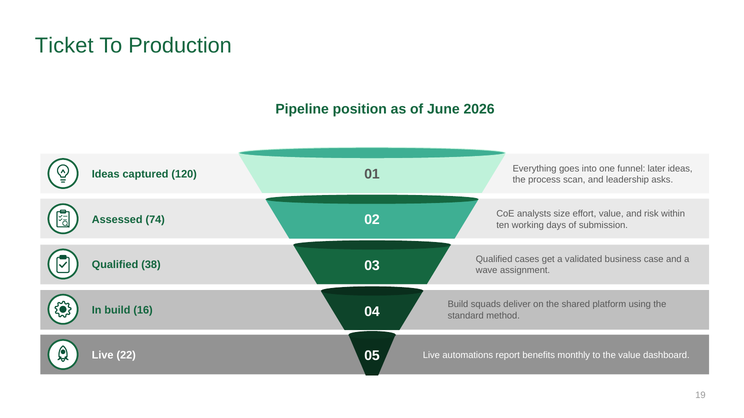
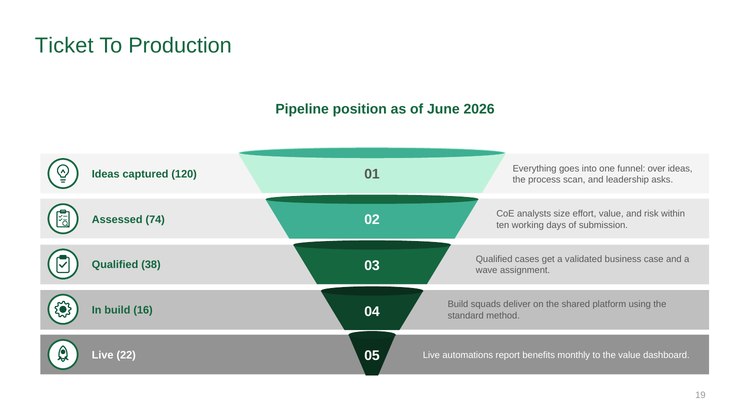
later: later -> over
